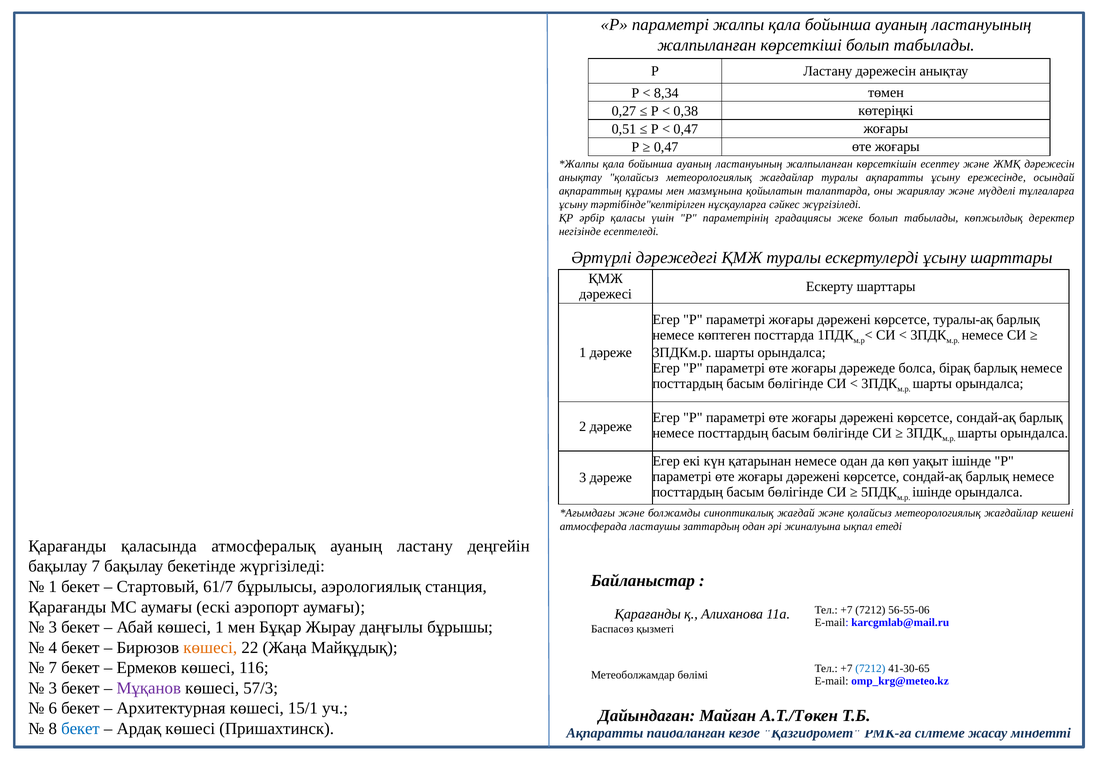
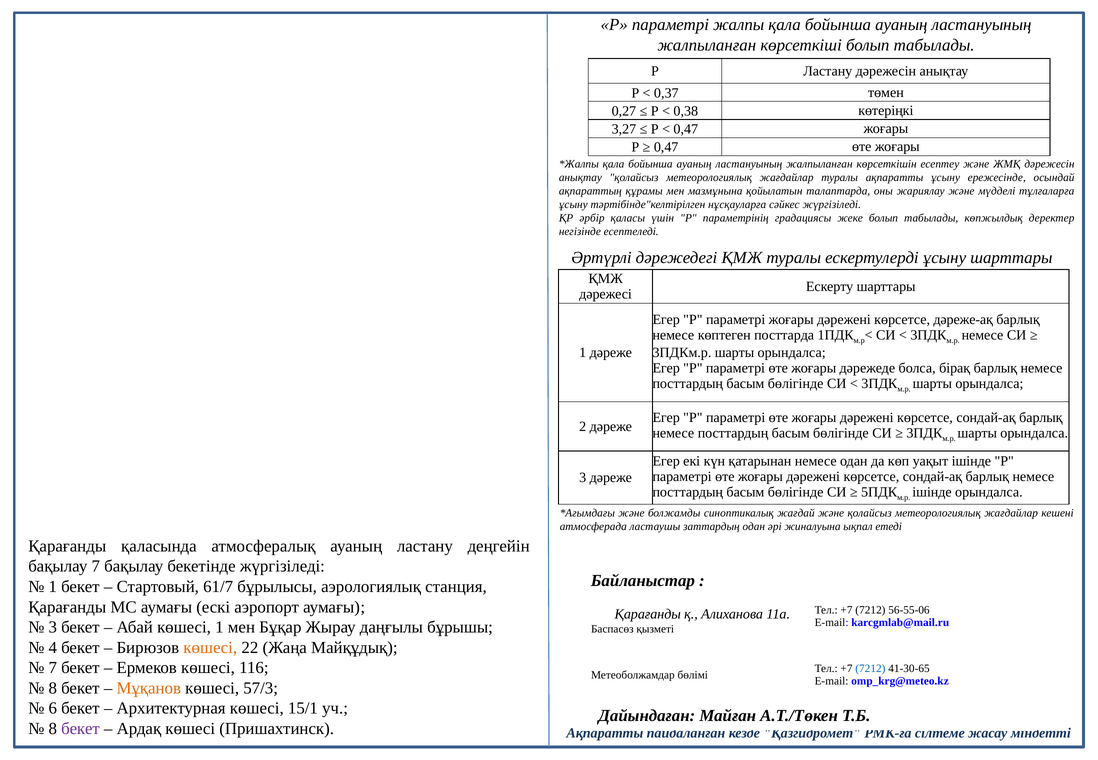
8,34: 8,34 -> 0,37
0,51: 0,51 -> 3,27
туралы-ақ: туралы-ақ -> дәреже-ақ
3 at (53, 688): 3 -> 8
Мұқанов colour: purple -> orange
бекет at (80, 729) colour: blue -> purple
